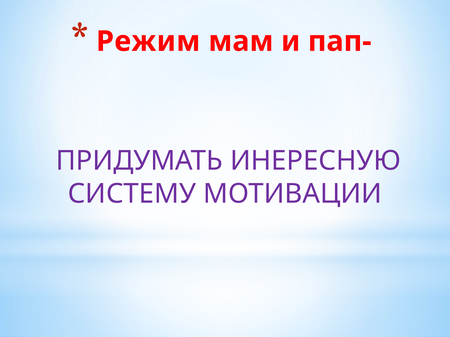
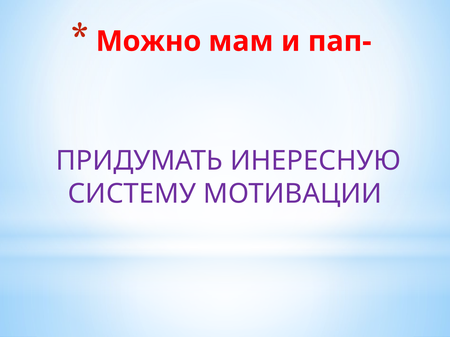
Режим: Режим -> Можно
